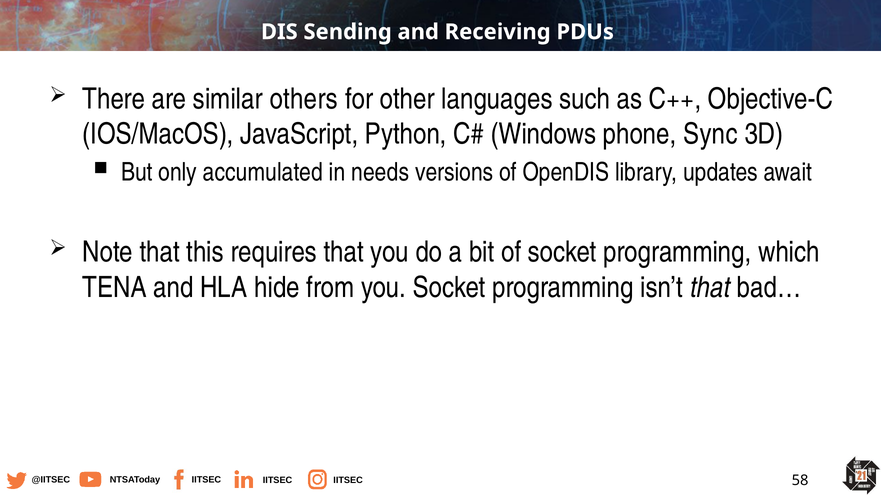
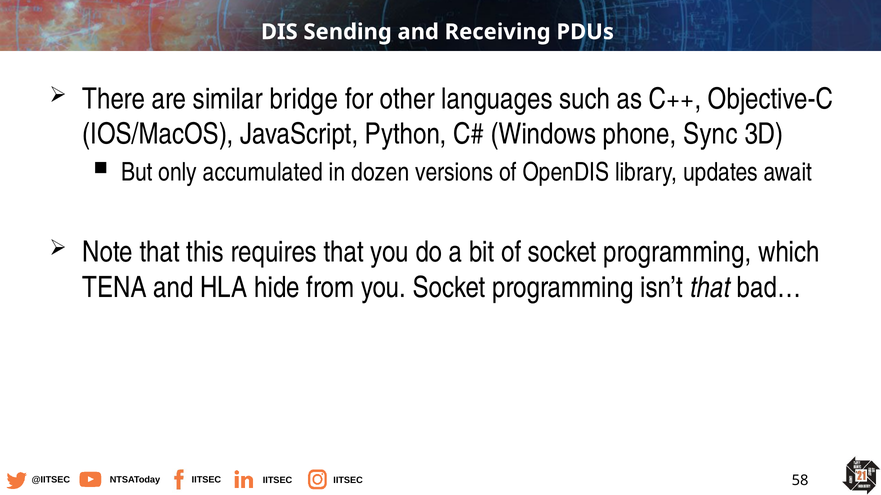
others: others -> bridge
needs: needs -> dozen
